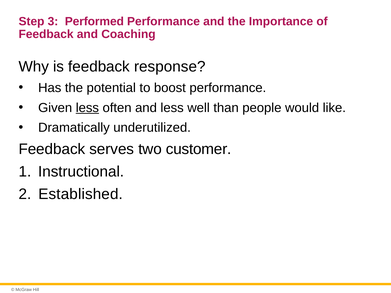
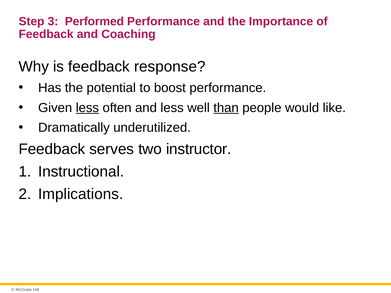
than underline: none -> present
customer: customer -> instructor
Established: Established -> Implications
